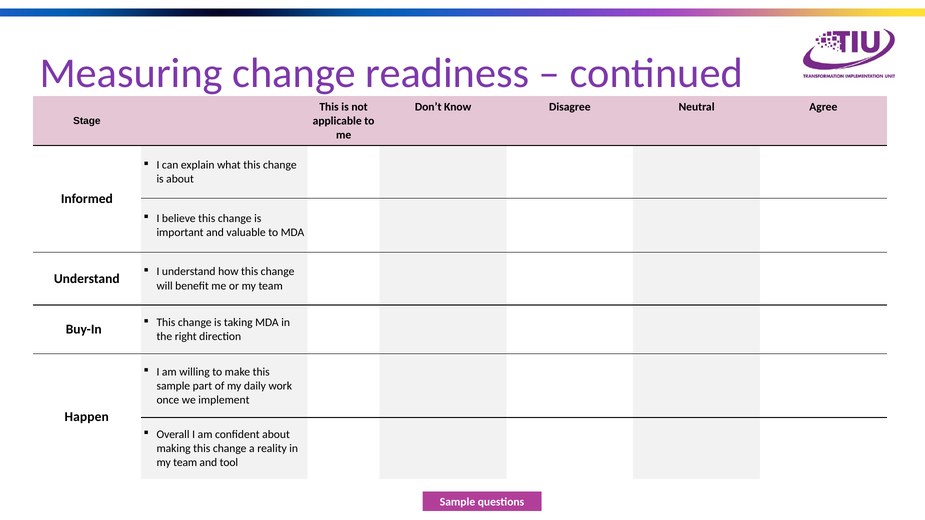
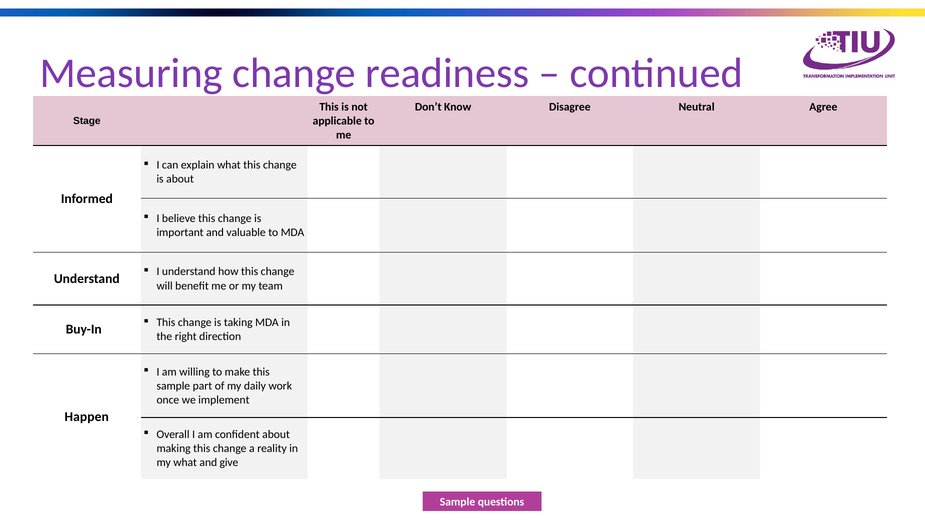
team at (185, 463): team -> what
tool: tool -> give
